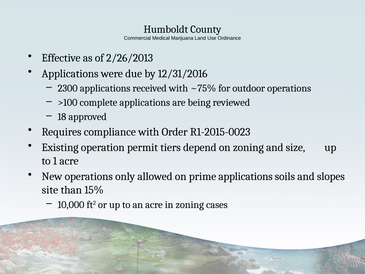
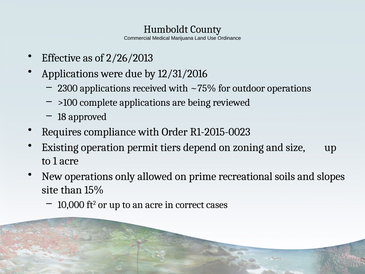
prime applications: applications -> recreational
in zoning: zoning -> correct
